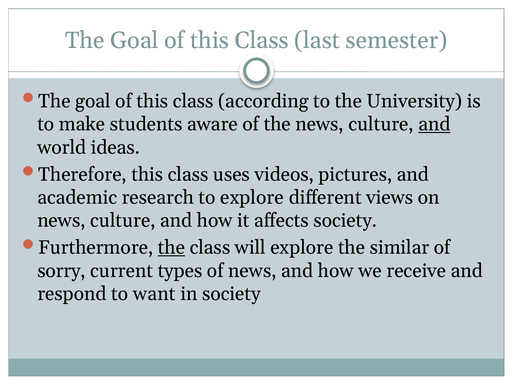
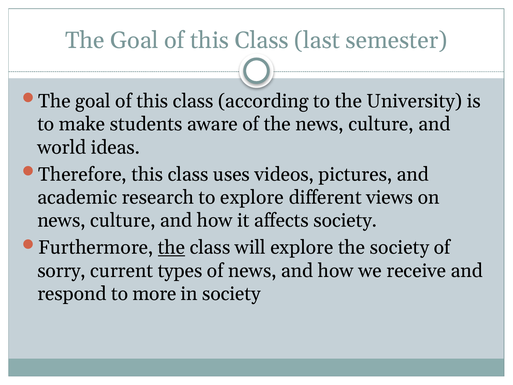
and at (434, 124) underline: present -> none
the similar: similar -> society
want: want -> more
